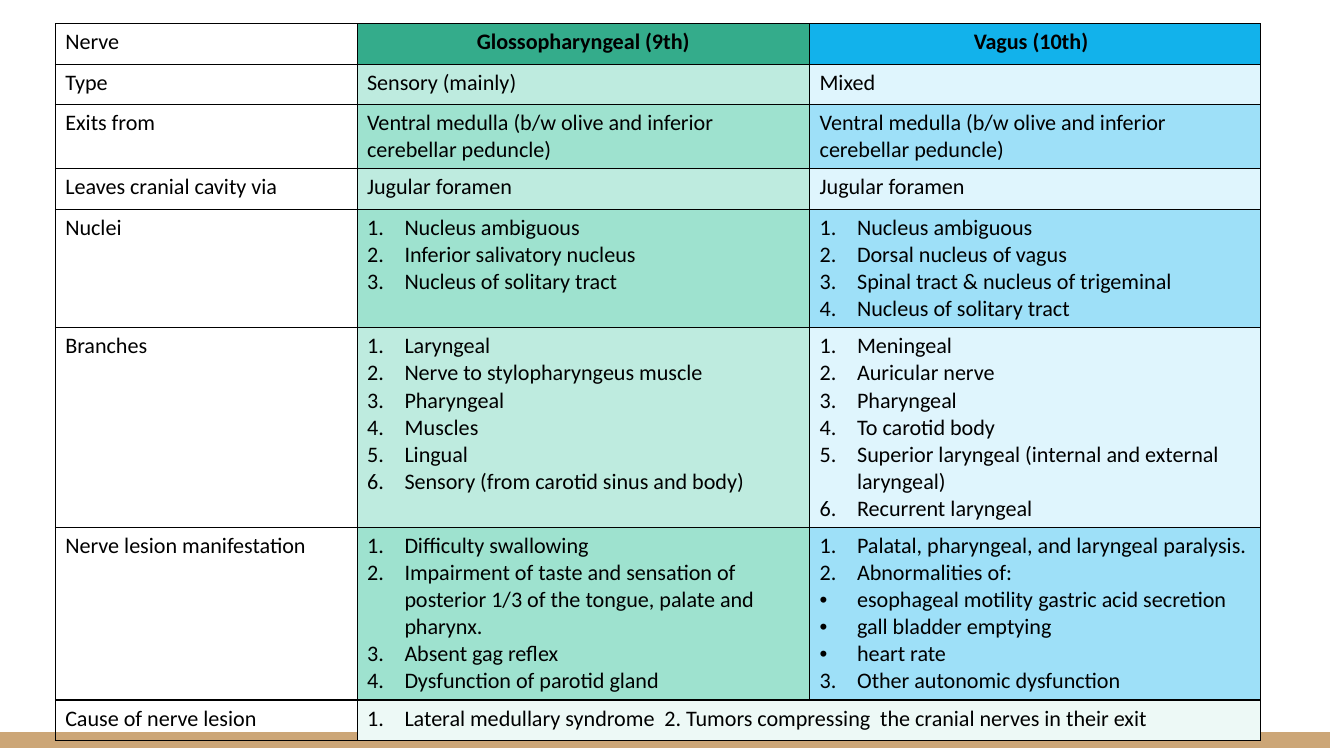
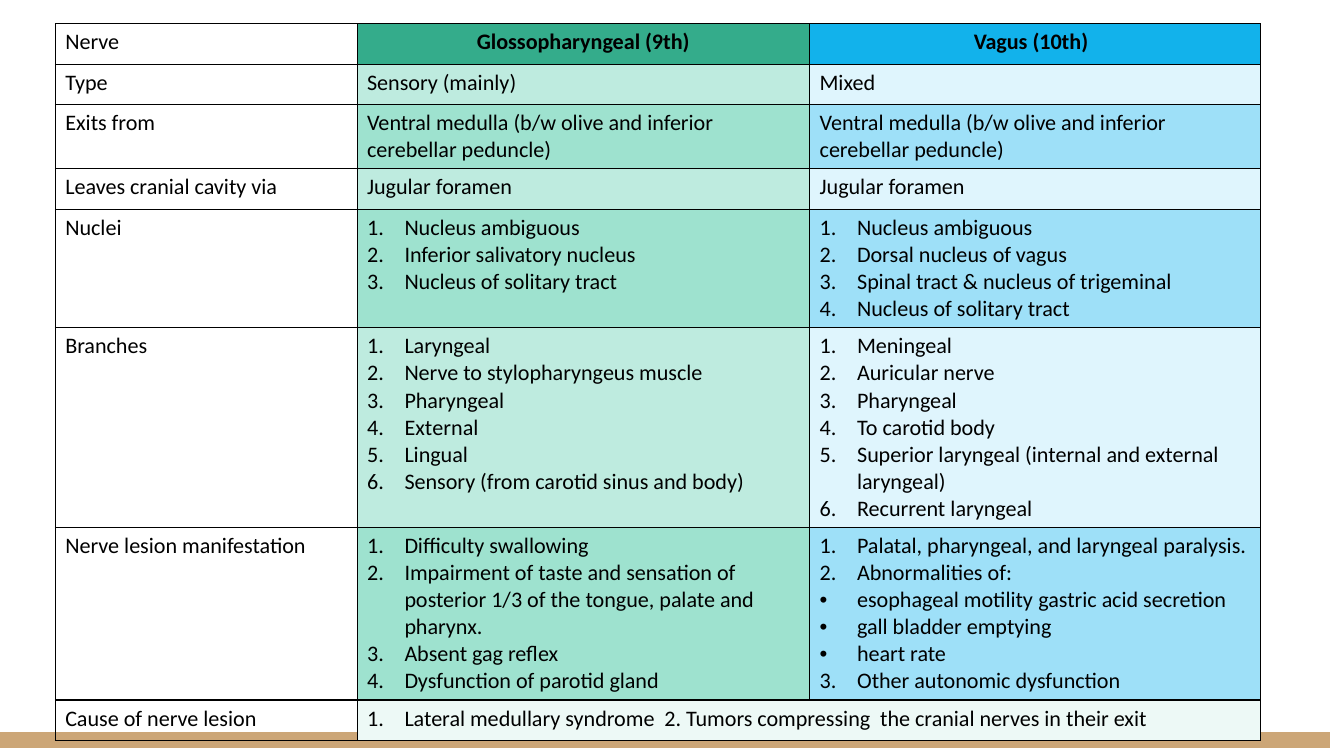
Muscles at (442, 428): Muscles -> External
